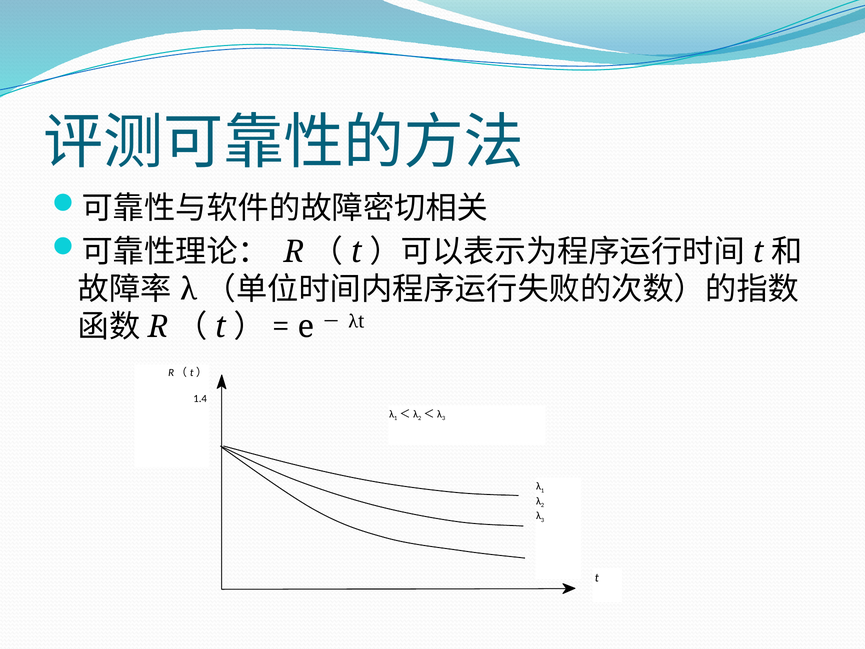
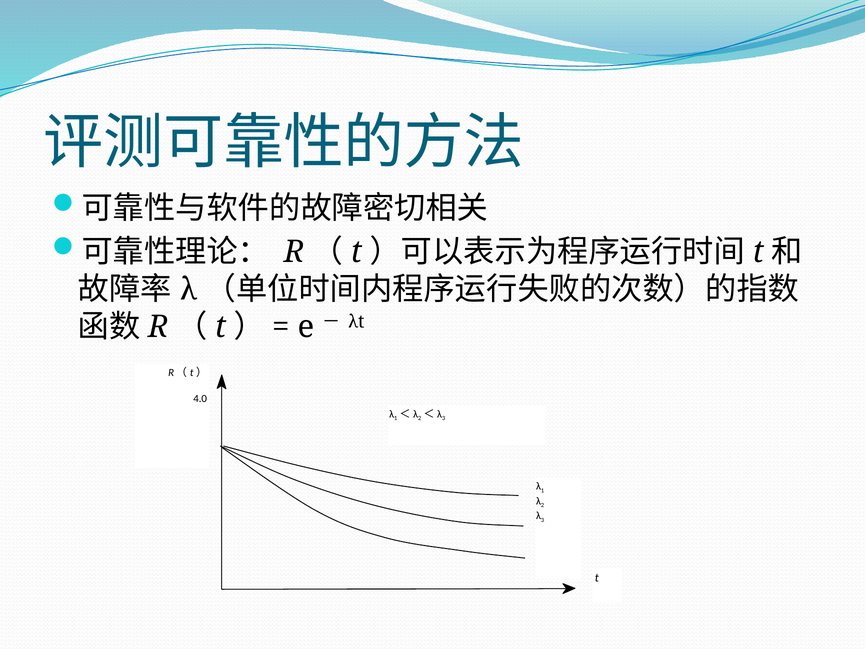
1.4: 1.4 -> 4.0
